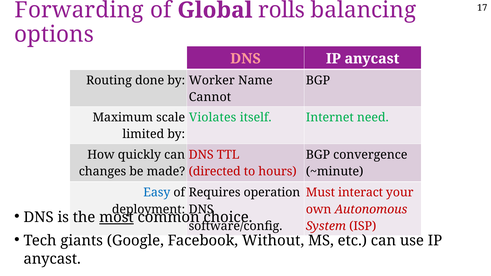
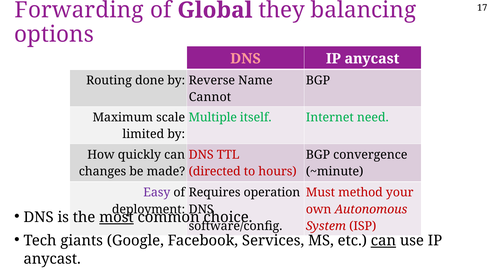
rolls: rolls -> they
Worker: Worker -> Reverse
Violates: Violates -> Multiple
Easy colour: blue -> purple
interact: interact -> method
Without: Without -> Services
can at (383, 241) underline: none -> present
